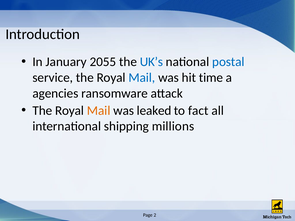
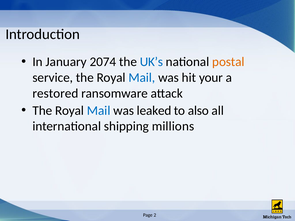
2055: 2055 -> 2074
postal colour: blue -> orange
time: time -> your
agencies: agencies -> restored
Mail at (99, 111) colour: orange -> blue
fact: fact -> also
